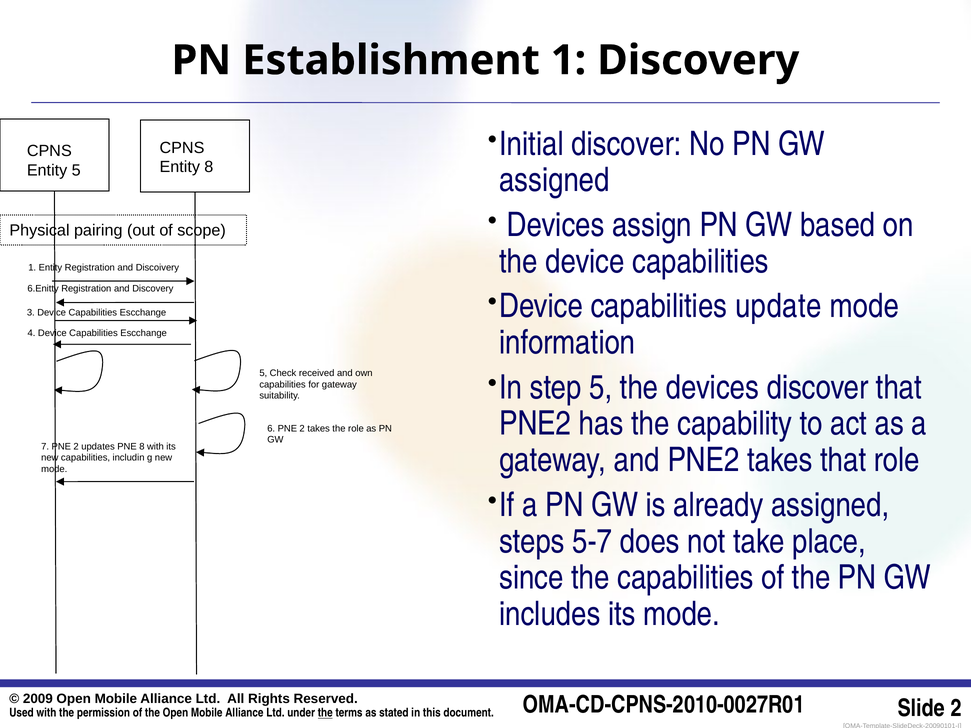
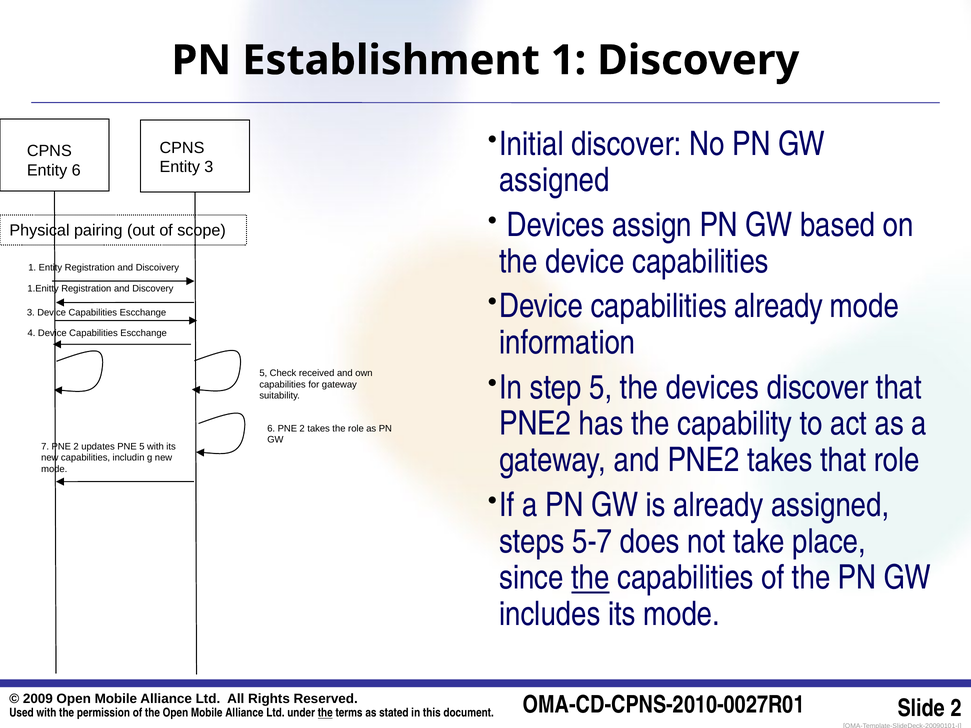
Entity 8: 8 -> 3
Entity 5: 5 -> 6
6.Enitty: 6.Enitty -> 1.Enitty
capabilities update: update -> already
PNE 8: 8 -> 5
the at (590, 578) underline: none -> present
